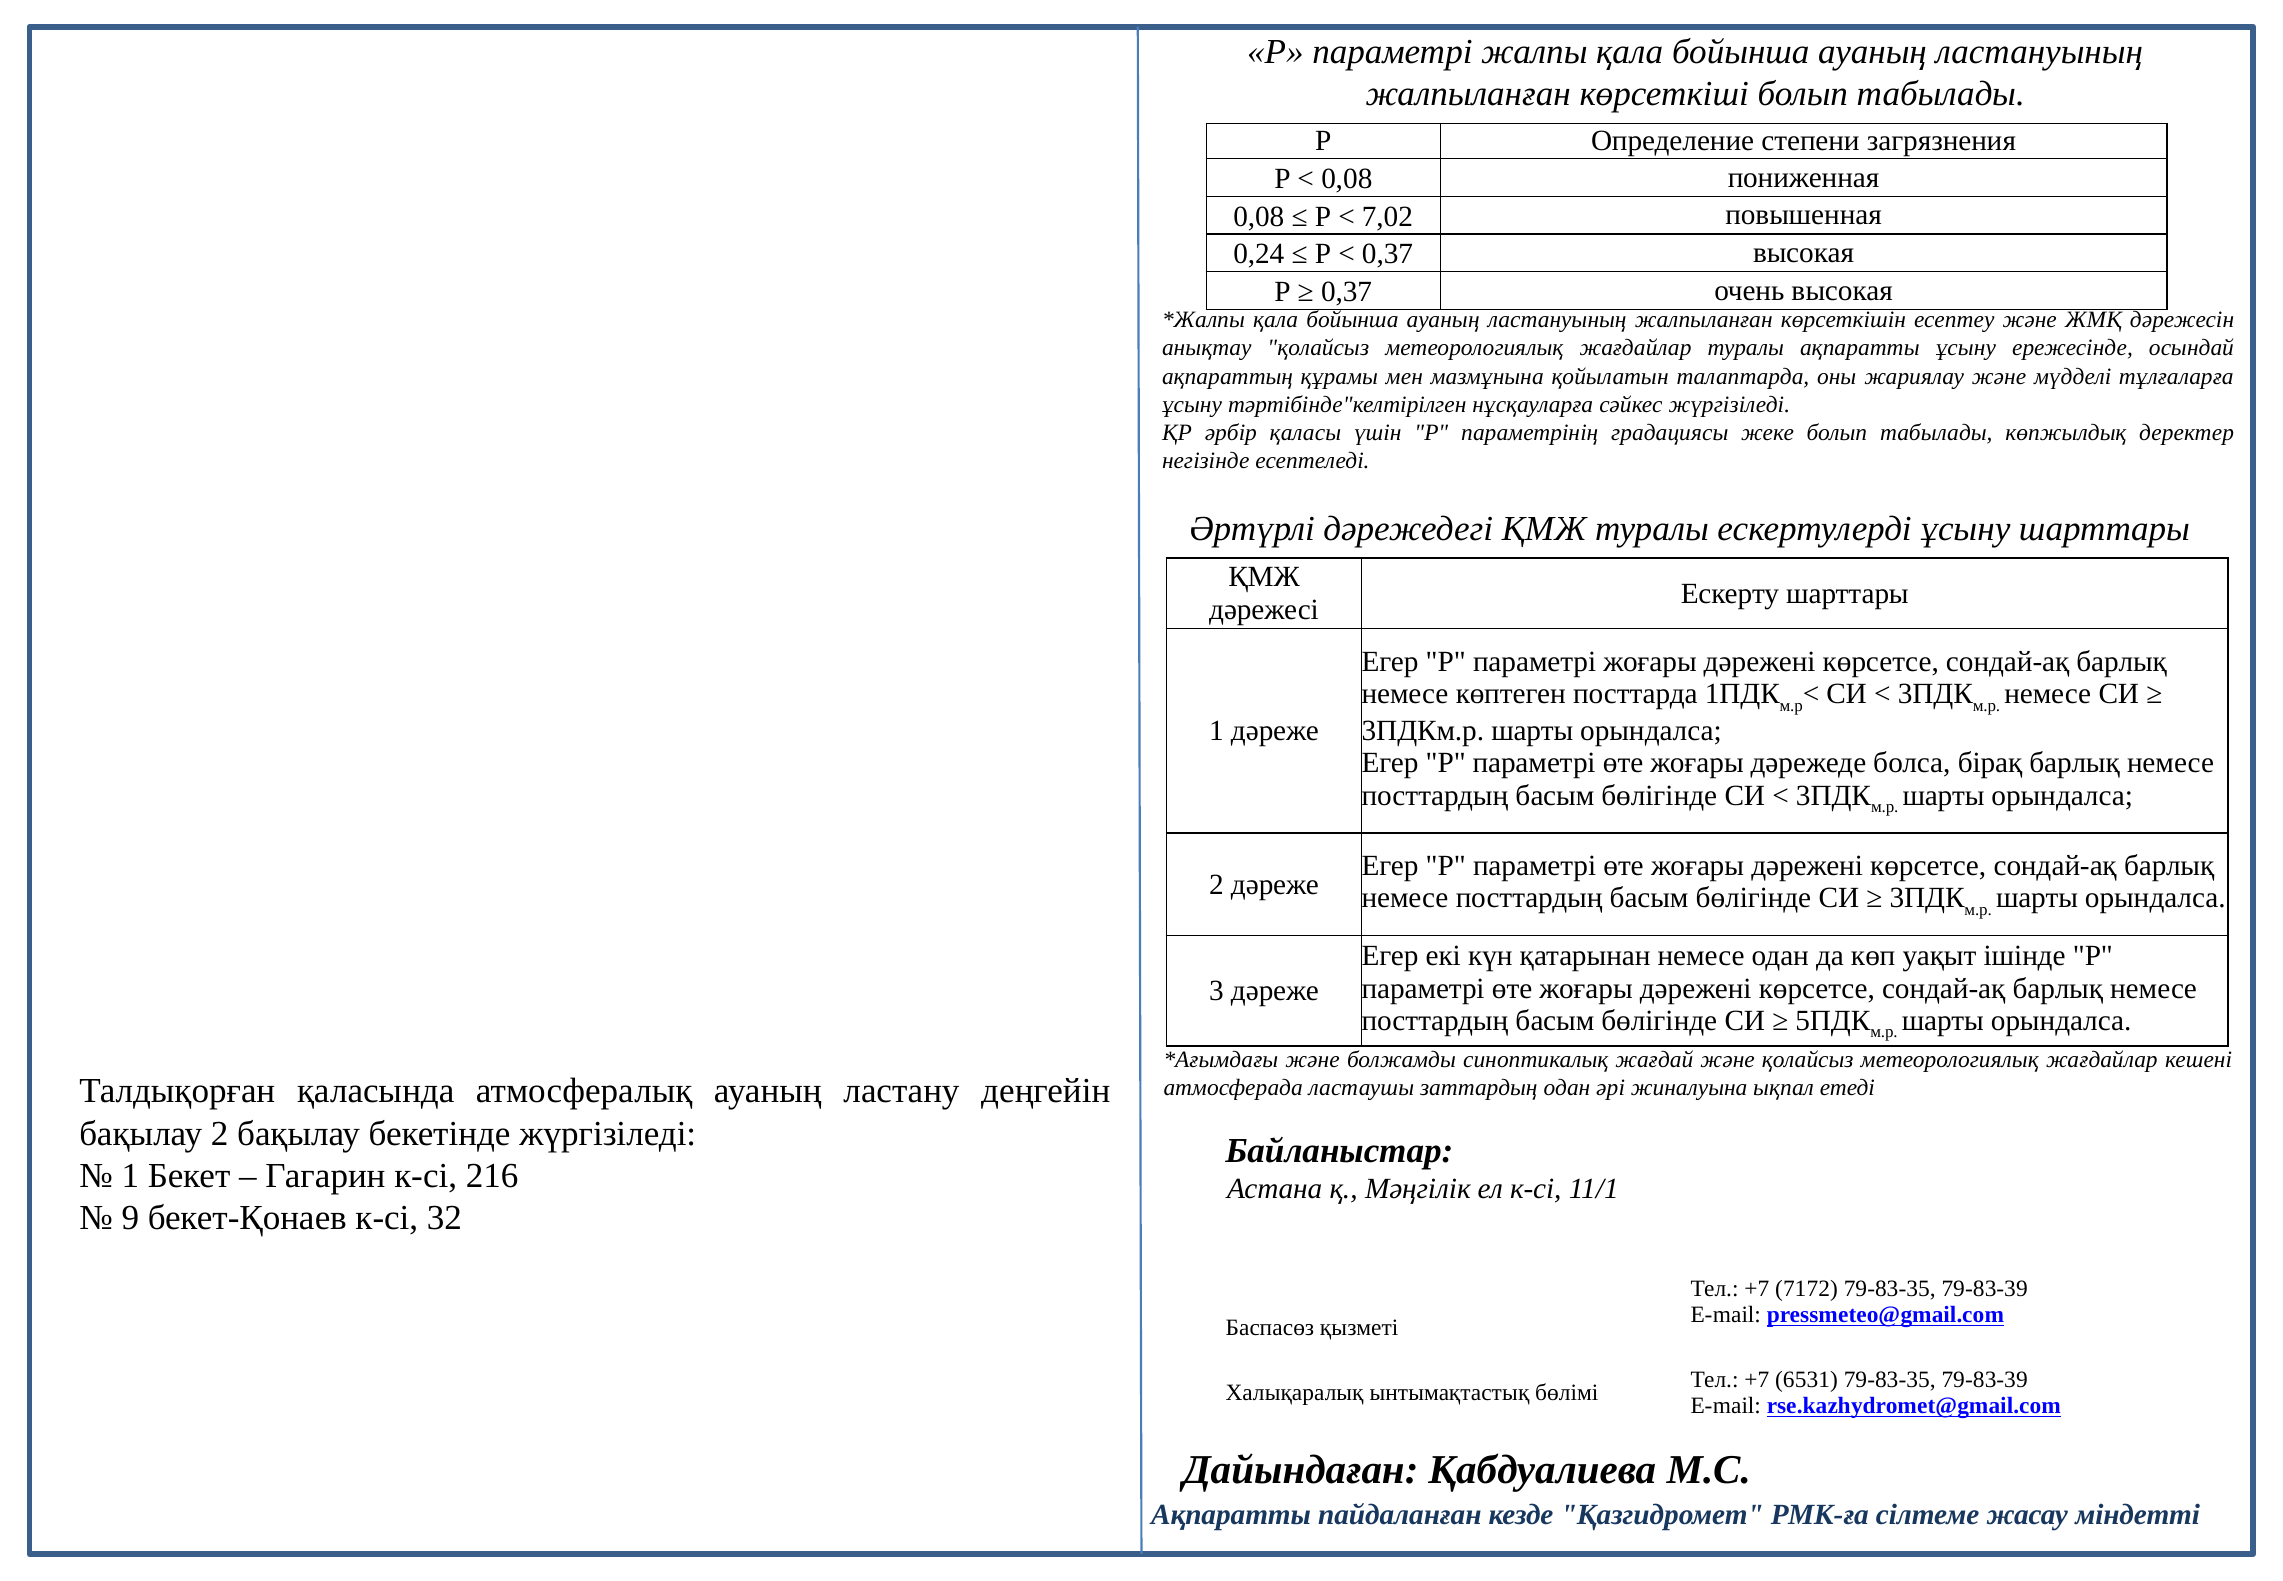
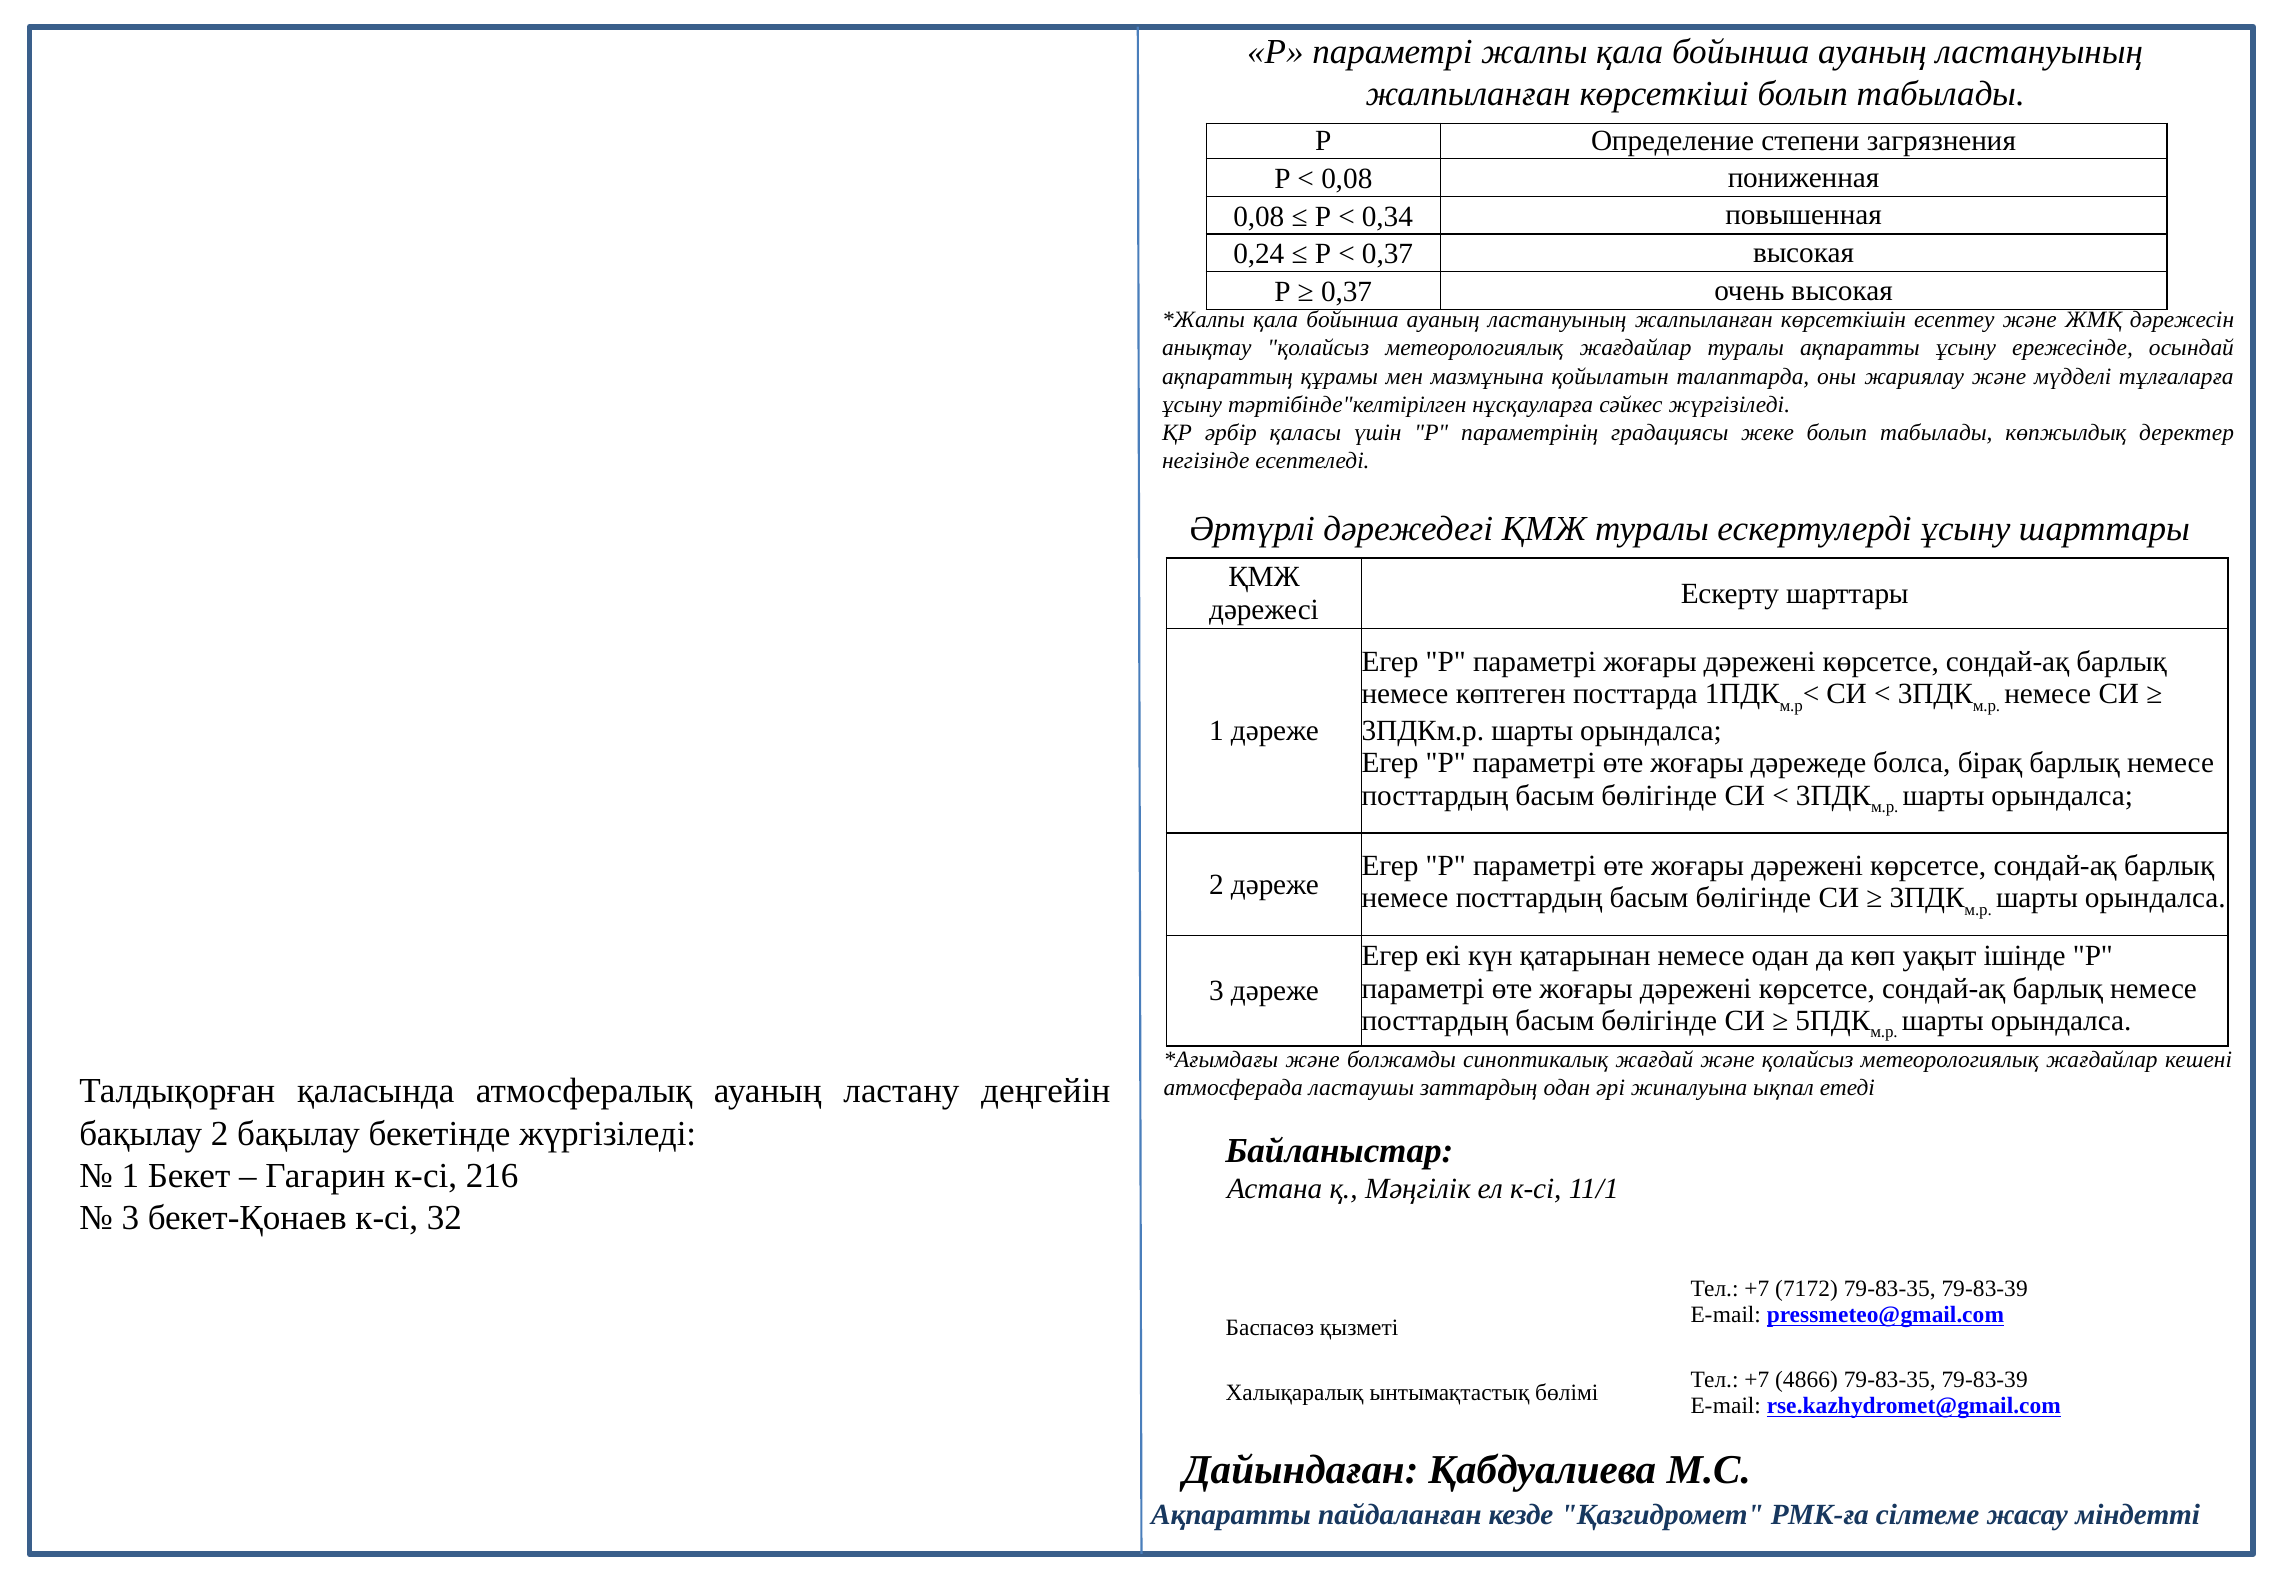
7,02: 7,02 -> 0,34
9 at (130, 1217): 9 -> 3
6531: 6531 -> 4866
